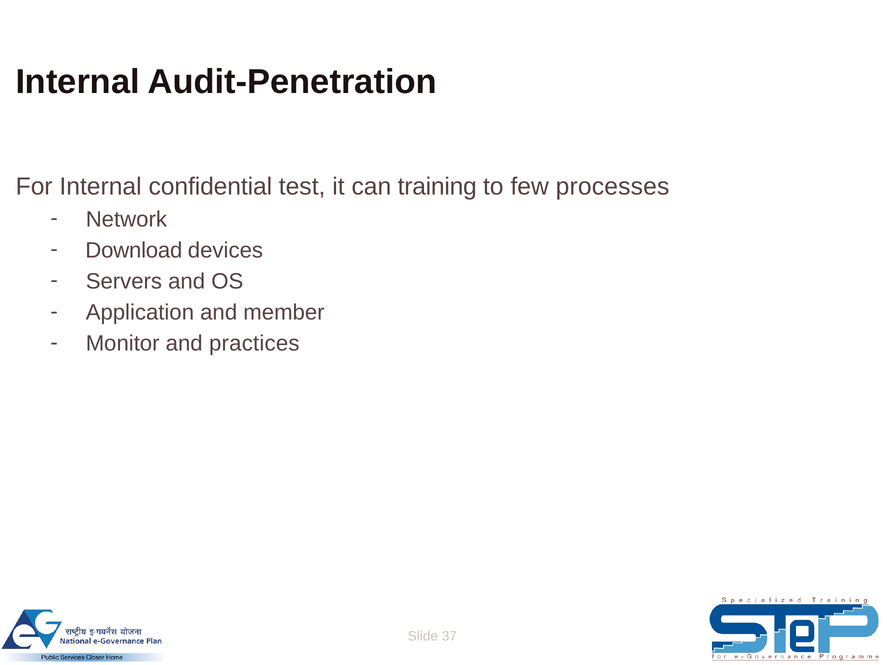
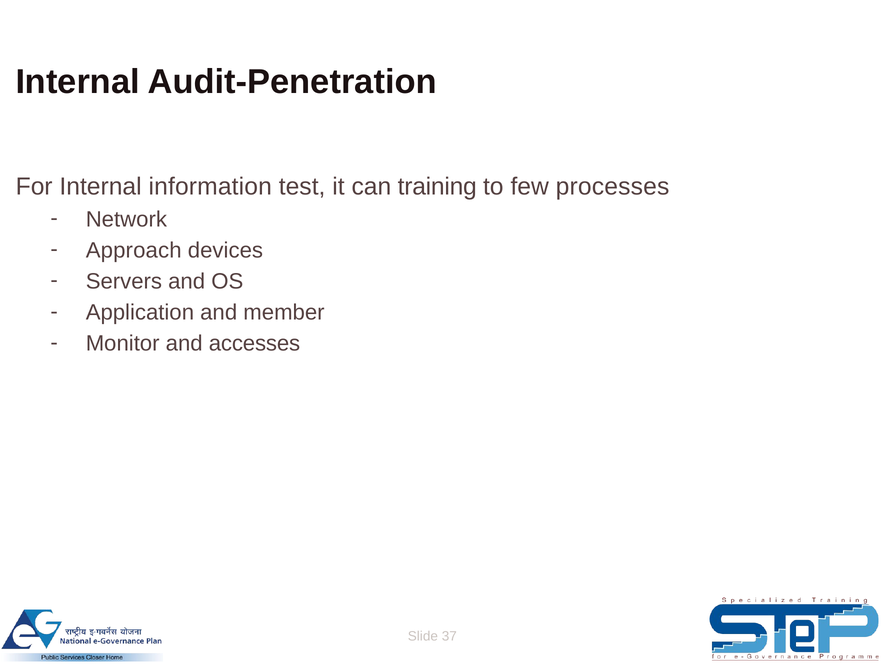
confidential: confidential -> information
Download: Download -> Approach
practices: practices -> accesses
